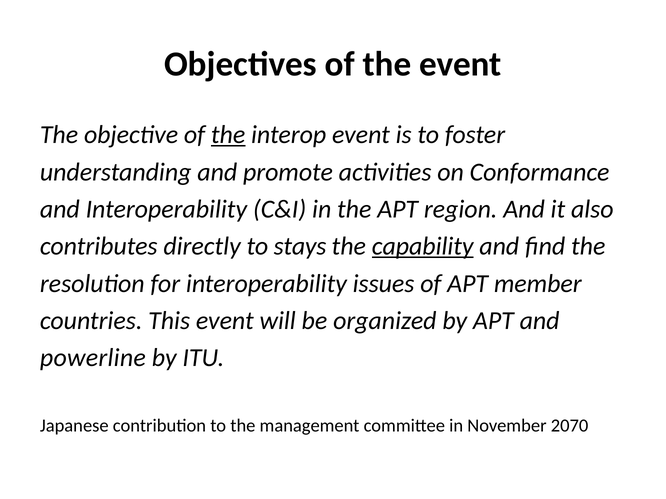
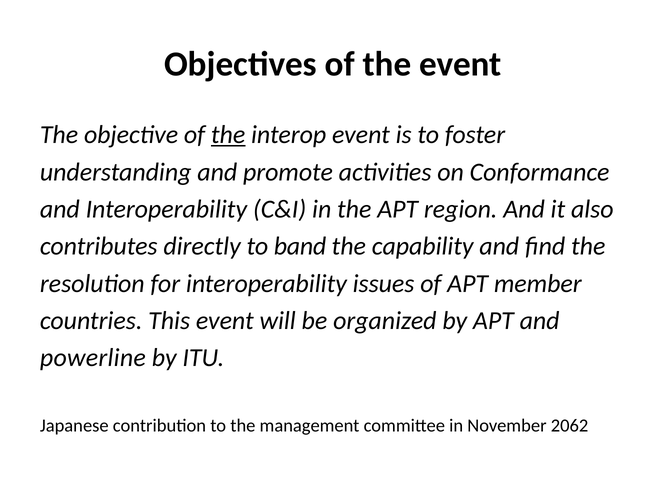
stays: stays -> band
capability underline: present -> none
2070: 2070 -> 2062
